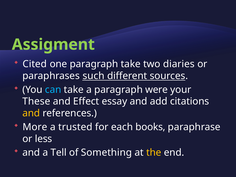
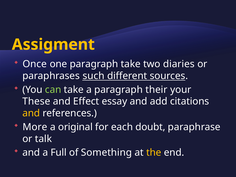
Assigment colour: light green -> yellow
Cited: Cited -> Once
can colour: light blue -> light green
were: were -> their
trusted: trusted -> original
books: books -> doubt
less: less -> talk
Tell: Tell -> Full
